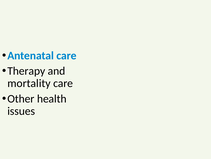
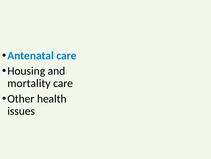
Therapy: Therapy -> Housing
